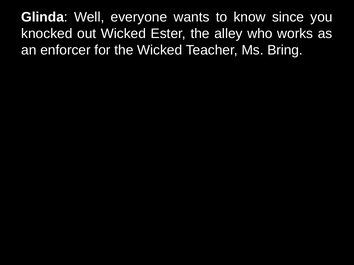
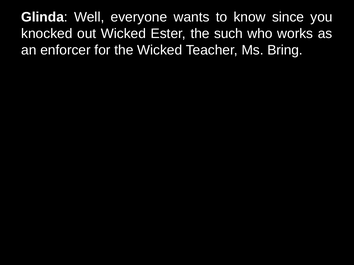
alley: alley -> such
